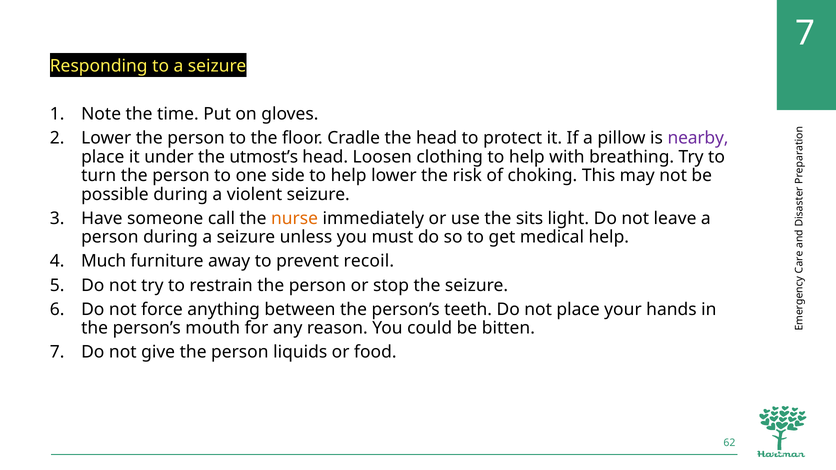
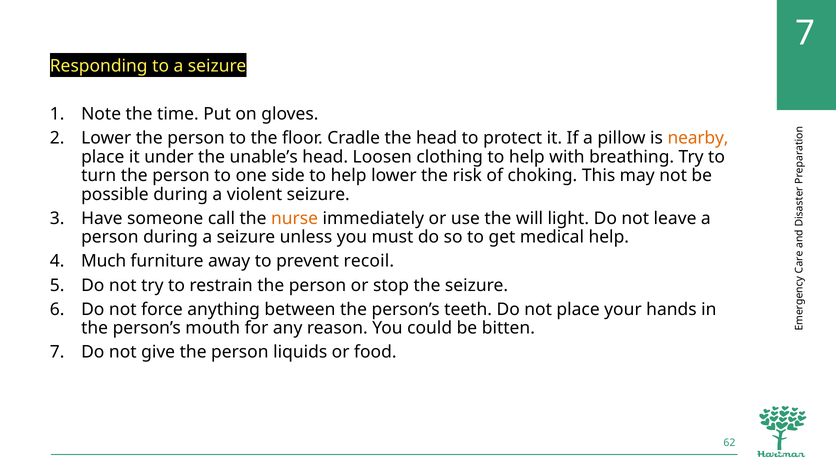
nearby colour: purple -> orange
utmost’s: utmost’s -> unable’s
sits: sits -> will
